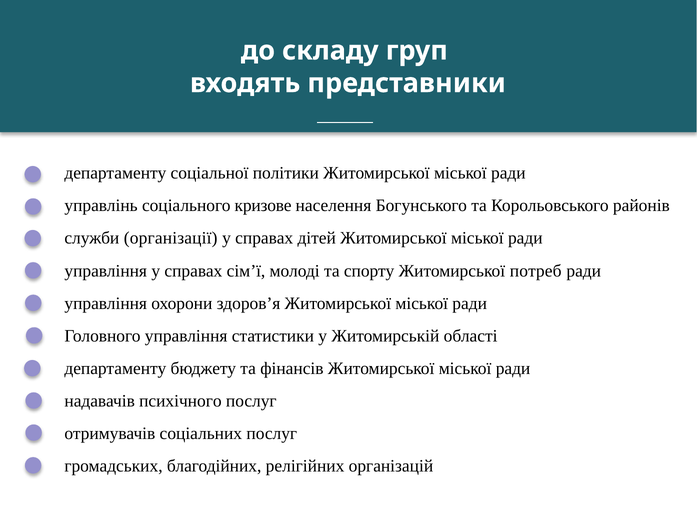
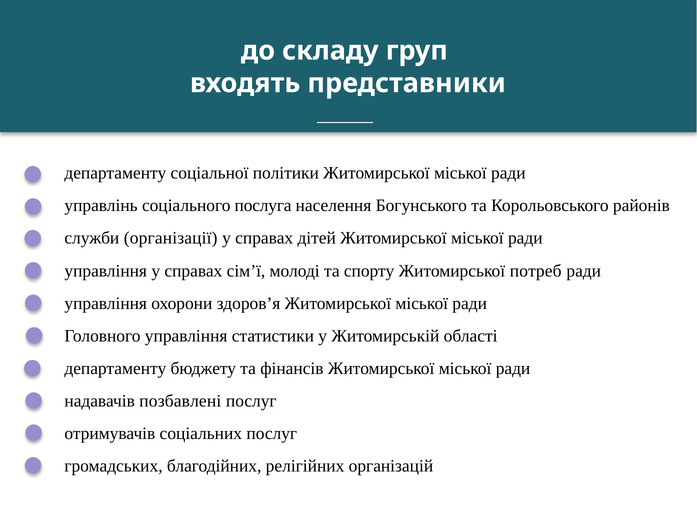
кризове: кризове -> послуга
психічного: психічного -> позбавлені
